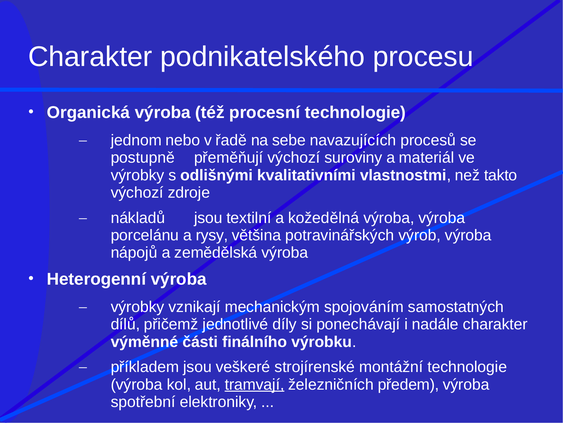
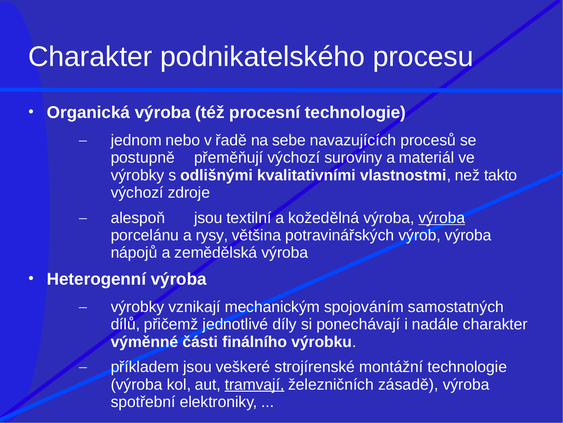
nákladů: nákladů -> alespoň
výroba at (442, 218) underline: none -> present
předem: předem -> zásadě
